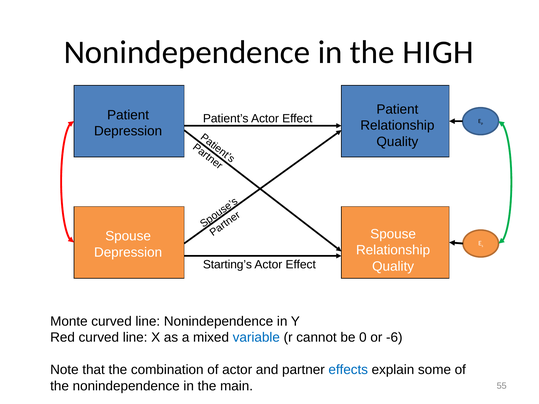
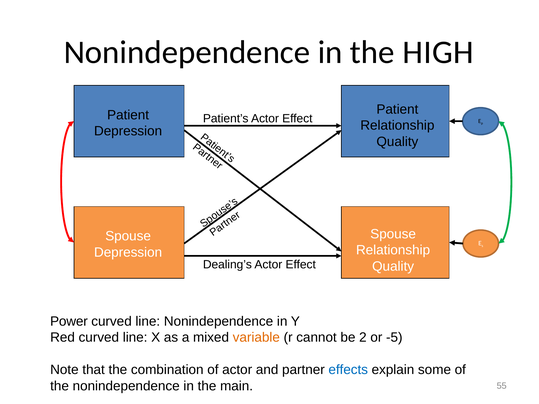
Starting’s: Starting’s -> Dealing’s
Monte: Monte -> Power
variable colour: blue -> orange
0: 0 -> 2
-6: -6 -> -5
